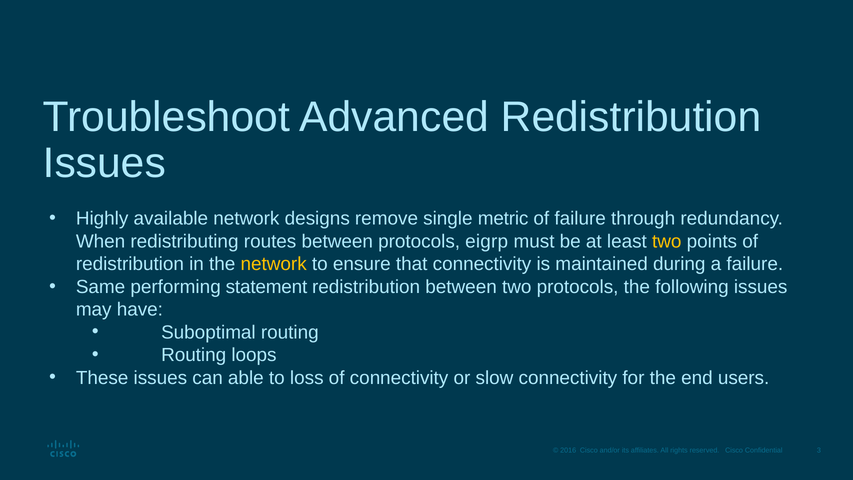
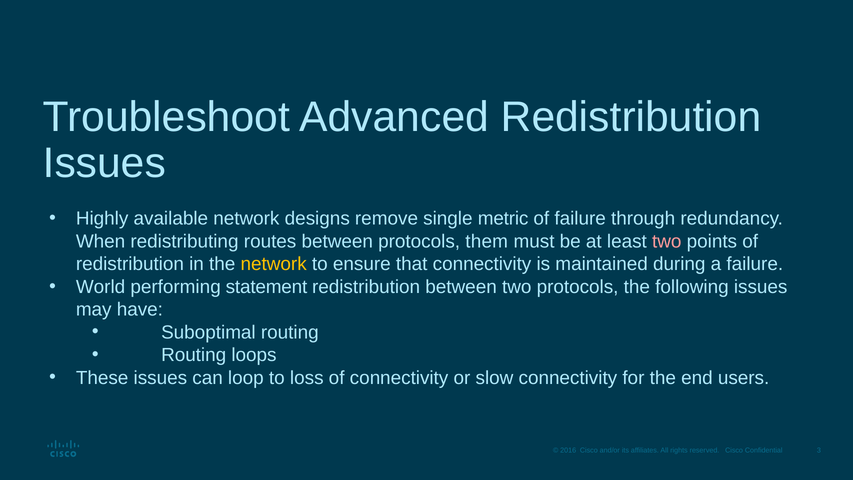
eigrp: eigrp -> them
two at (667, 241) colour: yellow -> pink
Same: Same -> World
able: able -> loop
